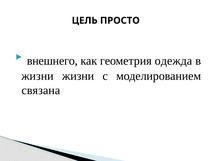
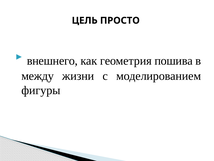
одежда: одежда -> пошива
жизни at (38, 76): жизни -> между
связана: связана -> фигуры
